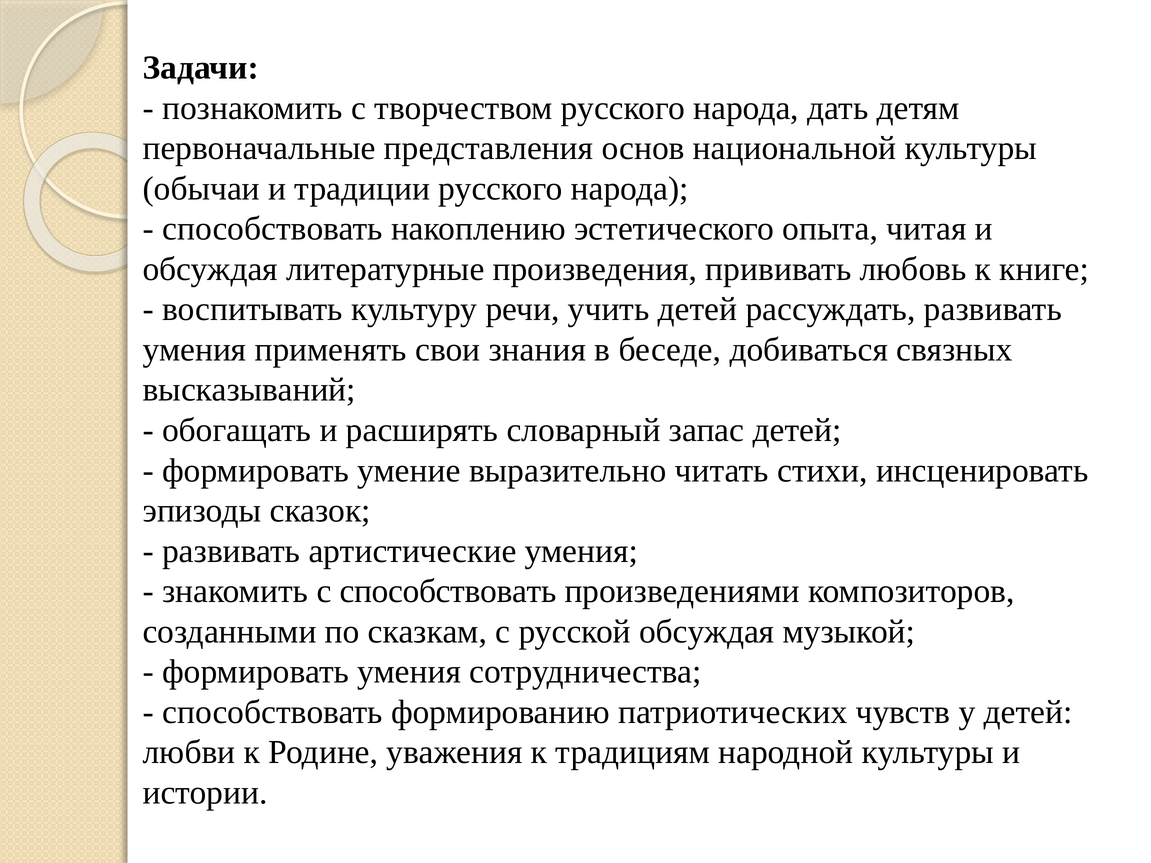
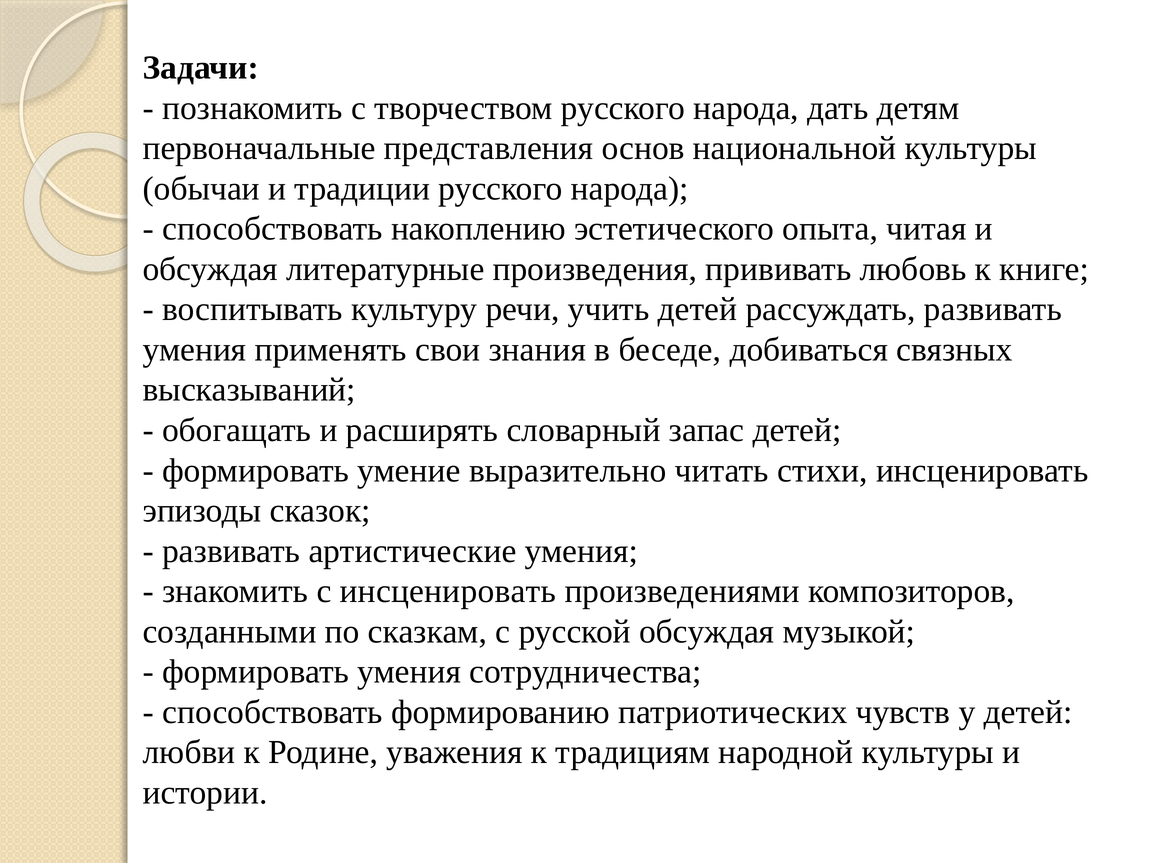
с способствовать: способствовать -> инсценировать
